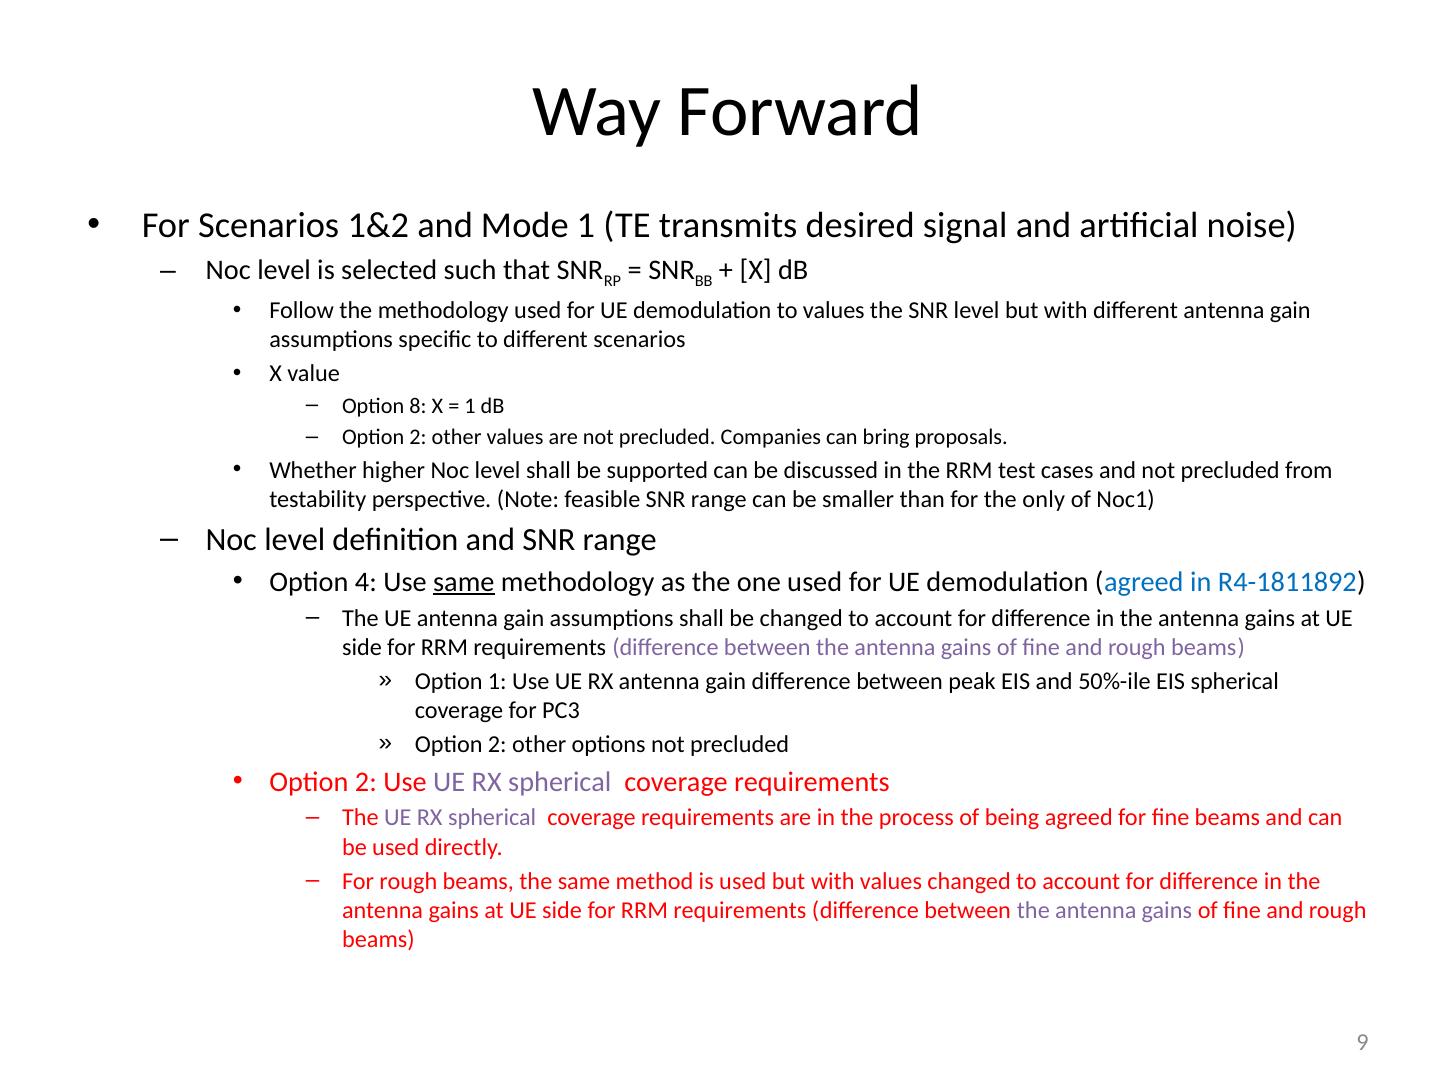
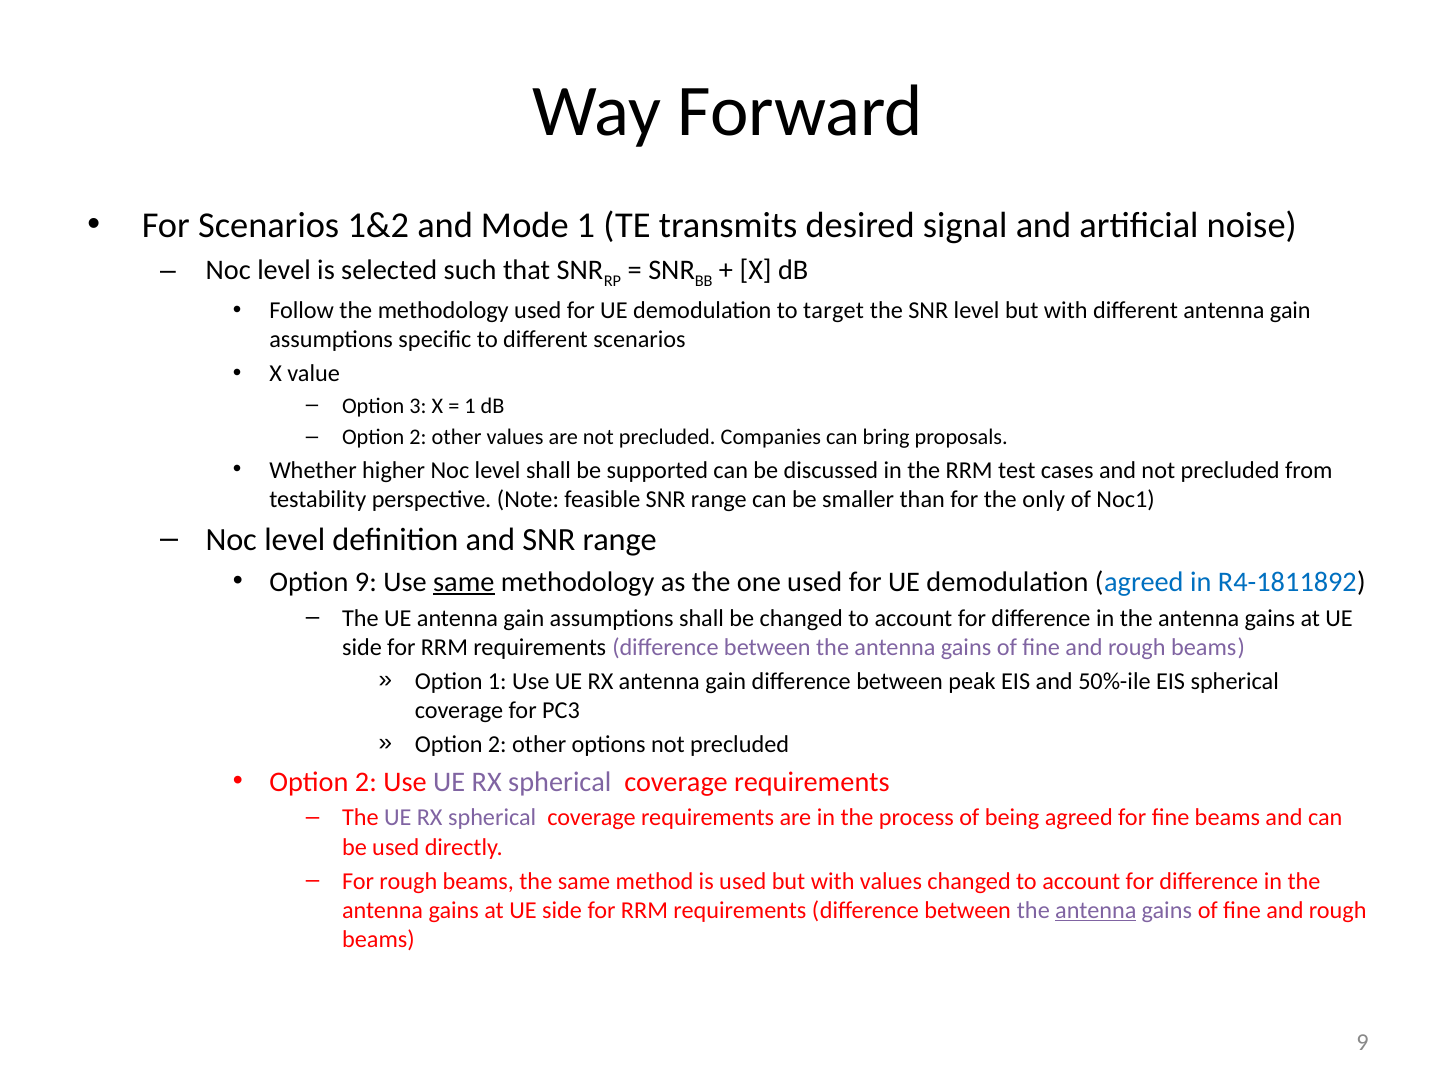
to values: values -> target
8: 8 -> 3
Option 4: 4 -> 9
antenna at (1096, 910) underline: none -> present
